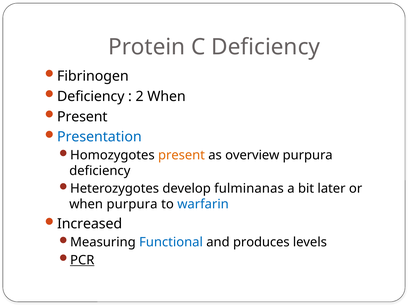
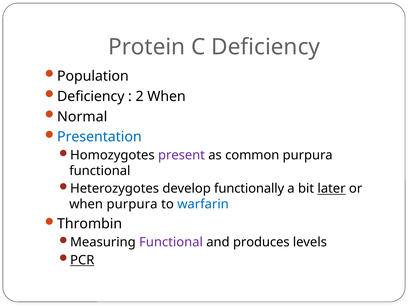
Fibrinogen: Fibrinogen -> Population
Present at (82, 117): Present -> Normal
present at (181, 155) colour: orange -> purple
overview: overview -> common
deficiency at (100, 171): deficiency -> functional
fulminanas: fulminanas -> functionally
later underline: none -> present
Increased: Increased -> Thrombin
Functional at (171, 242) colour: blue -> purple
